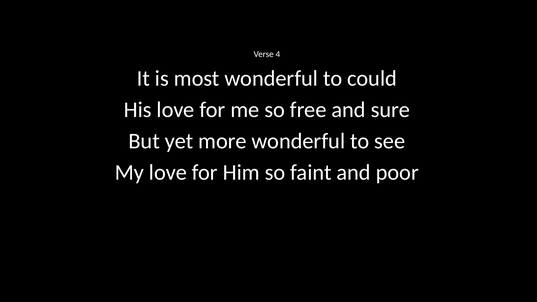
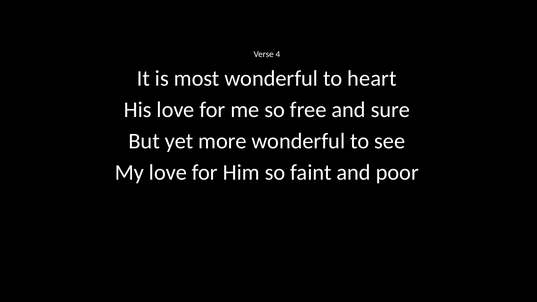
could: could -> heart
